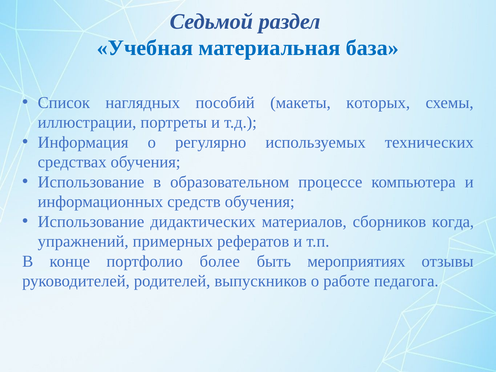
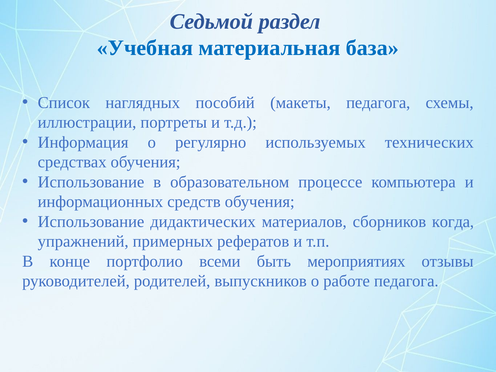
макеты которых: которых -> педагога
более: более -> всеми
